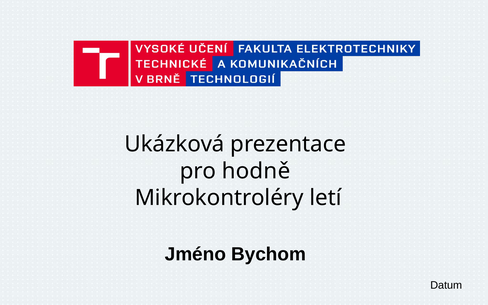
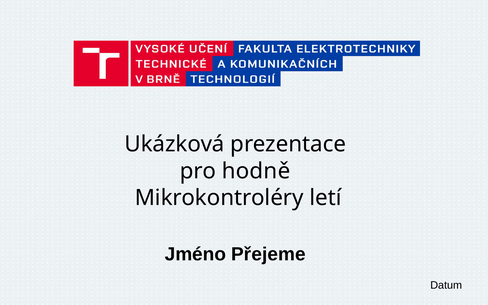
Bychom: Bychom -> Přejeme
